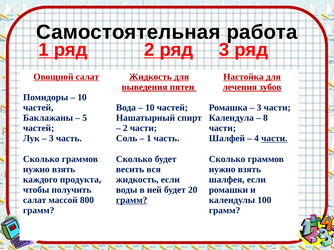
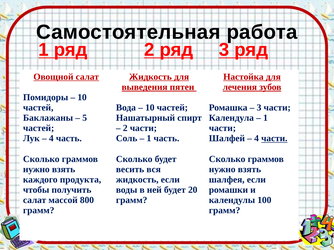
8 at (265, 118): 8 -> 1
3 at (51, 139): 3 -> 4
грамм at (132, 200) underline: present -> none
